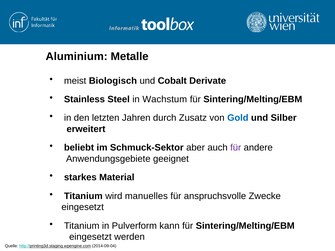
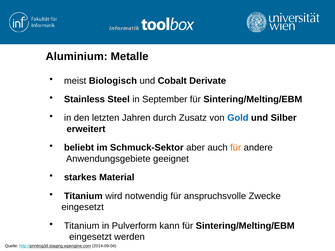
Wachstum: Wachstum -> September
für at (236, 148) colour: purple -> orange
manuelles: manuelles -> notwendig
